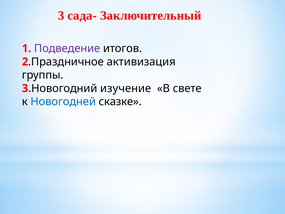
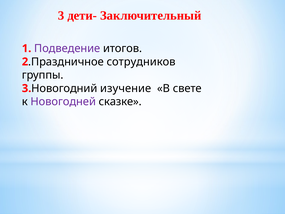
сада-: сада- -> дети-
активизация: активизация -> сотрудников
Новогодней colour: blue -> purple
